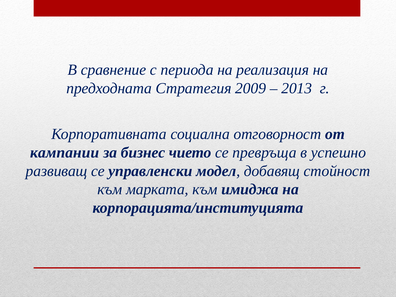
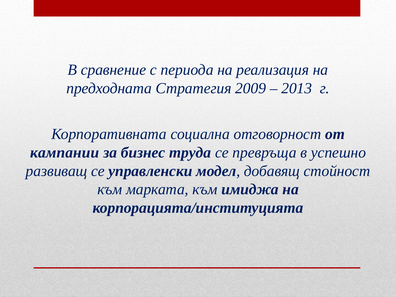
чието: чието -> труда
